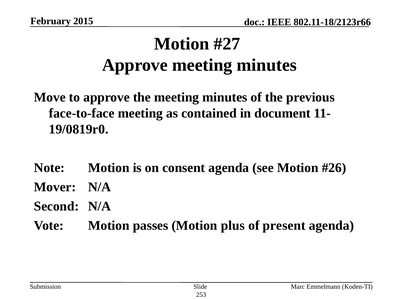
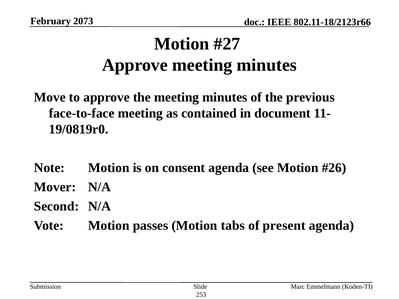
2015: 2015 -> 2073
plus: plus -> tabs
